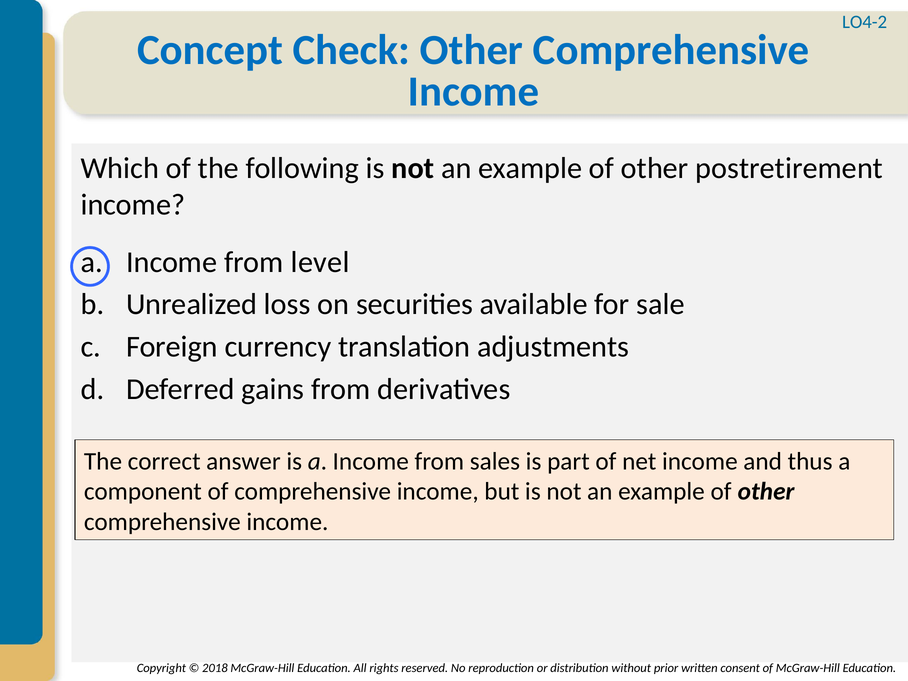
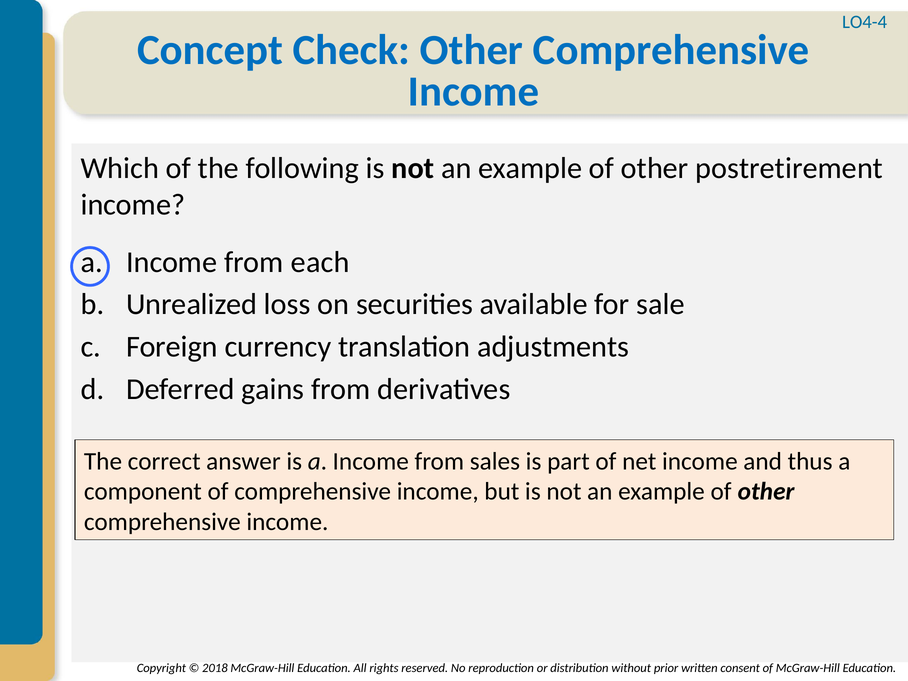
LO4-2: LO4-2 -> LO4-4
level: level -> each
